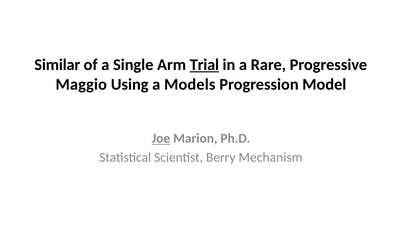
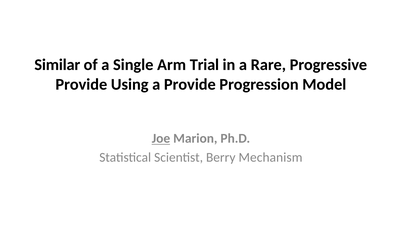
Trial underline: present -> none
Maggio at (81, 85): Maggio -> Provide
a Models: Models -> Provide
